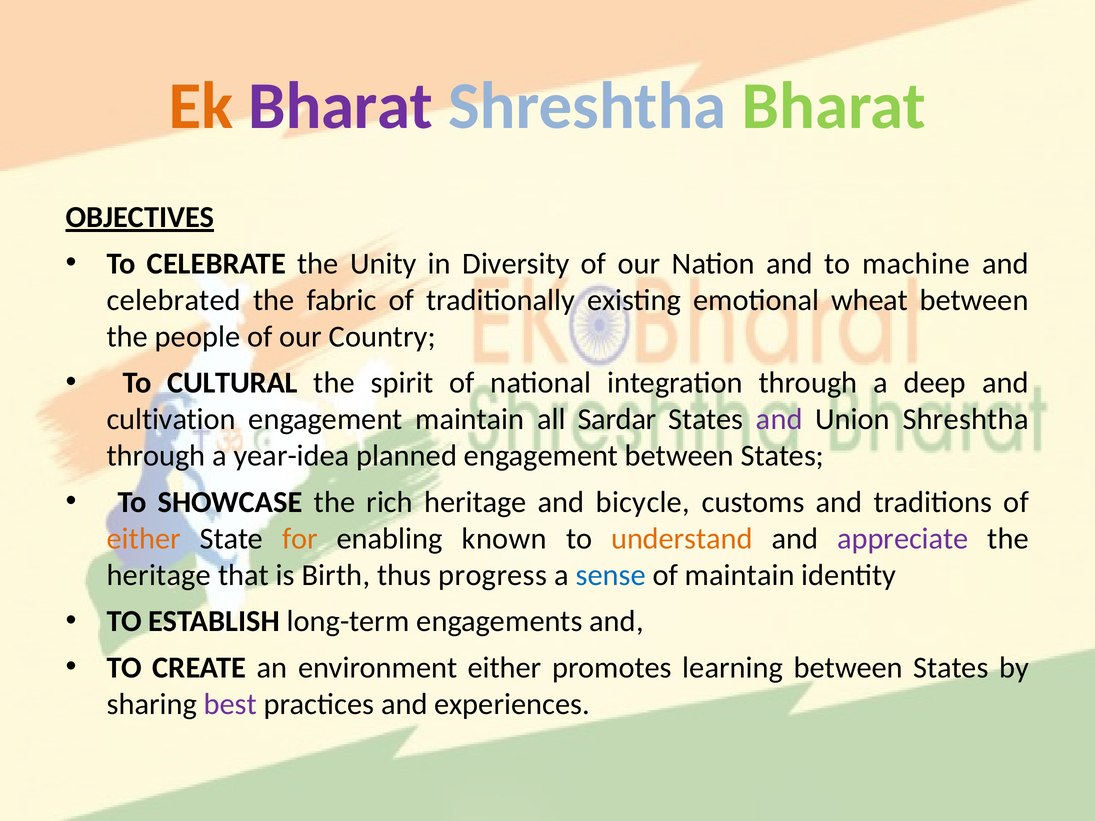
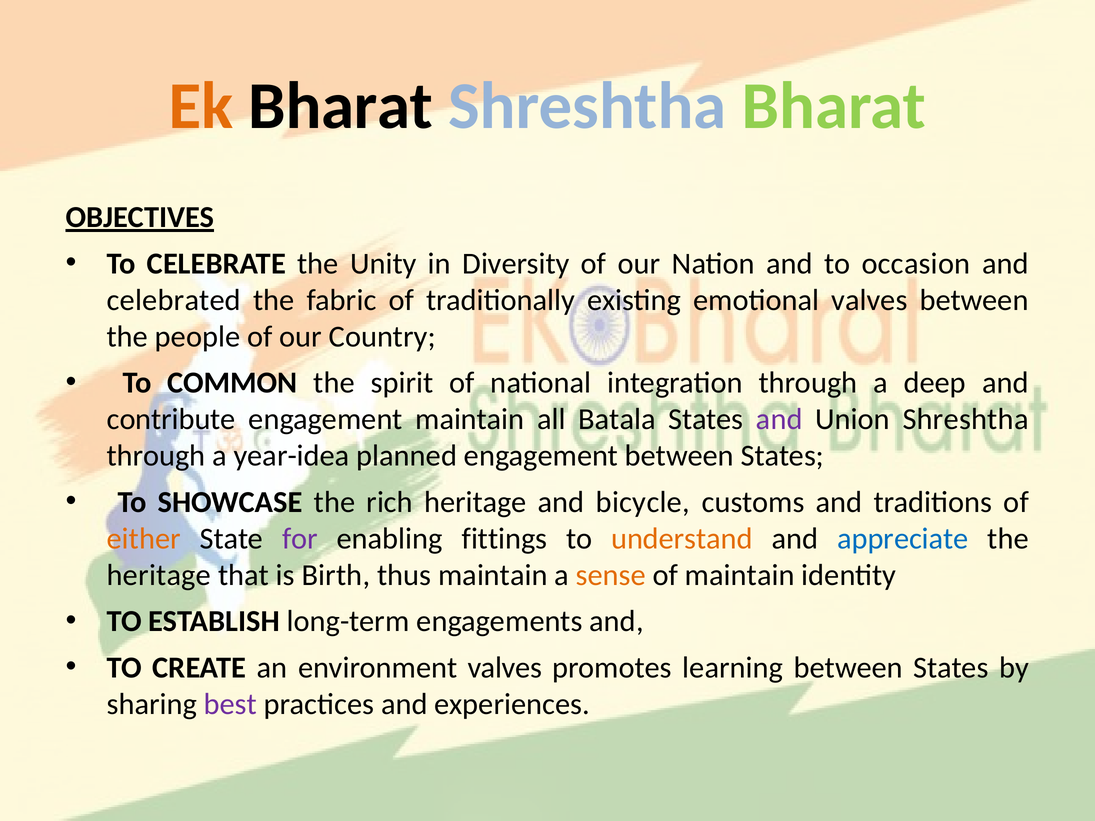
Bharat at (341, 106) colour: purple -> black
machine: machine -> occasion
emotional wheat: wheat -> valves
CULTURAL: CULTURAL -> COMMON
cultivation: cultivation -> contribute
Sardar: Sardar -> Batala
for colour: orange -> purple
known: known -> fittings
appreciate colour: purple -> blue
thus progress: progress -> maintain
sense colour: blue -> orange
environment either: either -> valves
